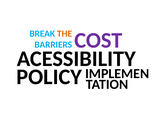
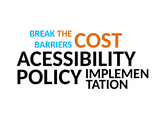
COST colour: purple -> orange
